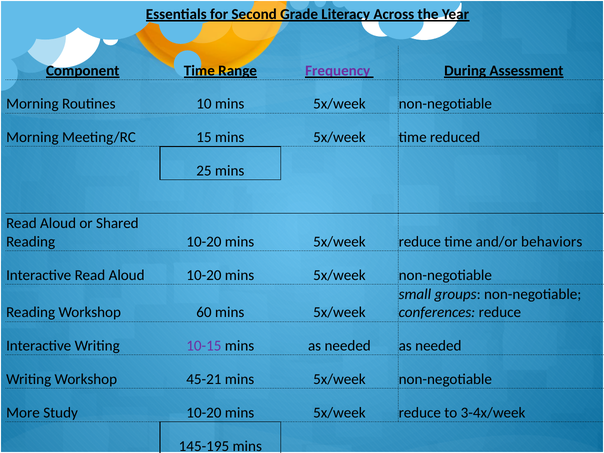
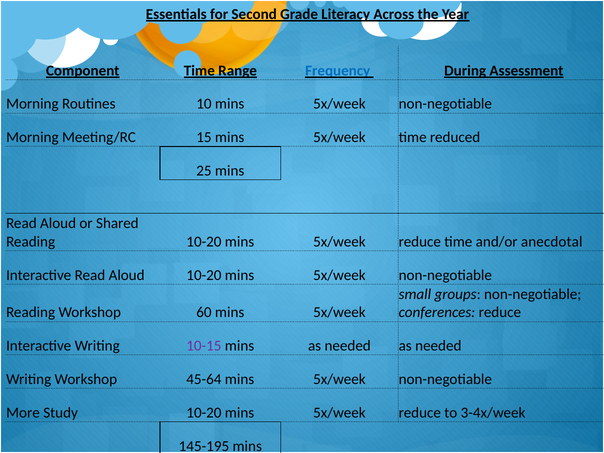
Frequency colour: purple -> blue
behaviors: behaviors -> anecdotal
45-21: 45-21 -> 45-64
